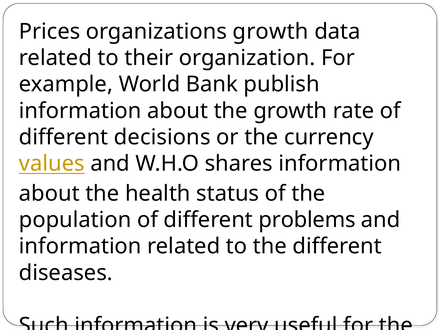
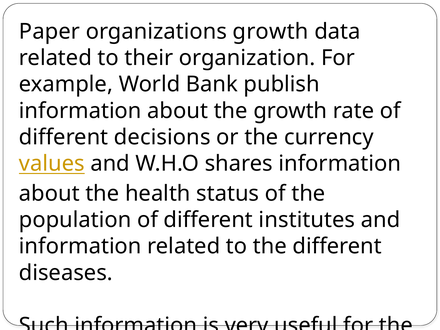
Prices: Prices -> Paper
problems: problems -> institutes
